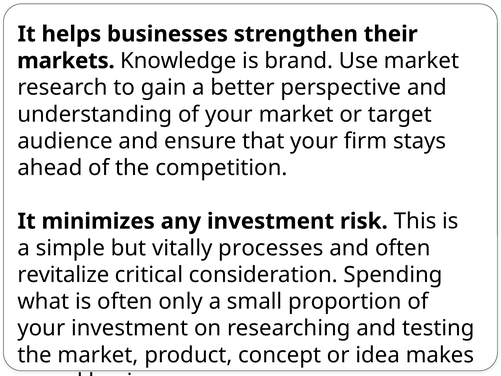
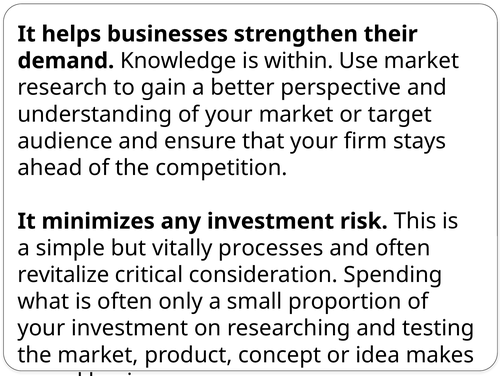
markets: markets -> demand
brand: brand -> within
